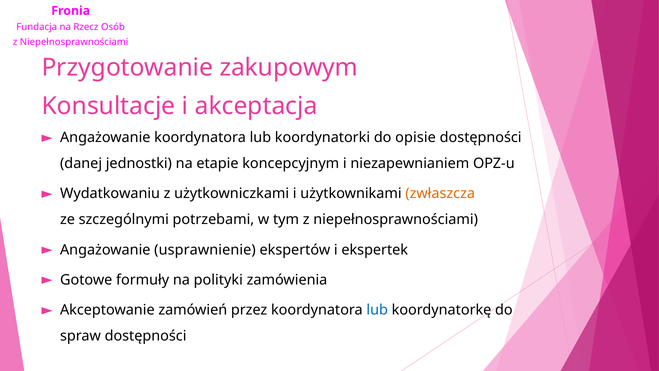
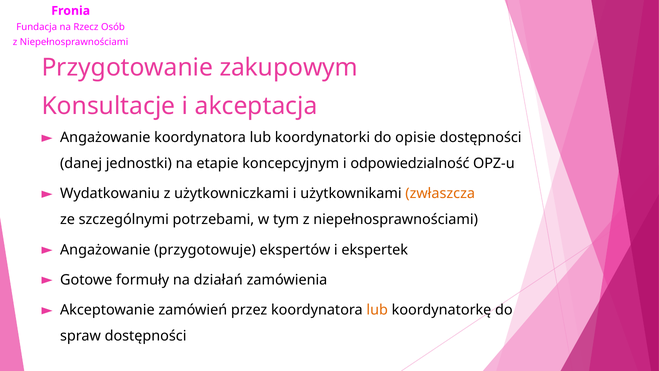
niezapewnianiem: niezapewnianiem -> odpowiedzialność
usprawnienie: usprawnienie -> przygotowuje
polityki: polityki -> działań
lub at (377, 310) colour: blue -> orange
